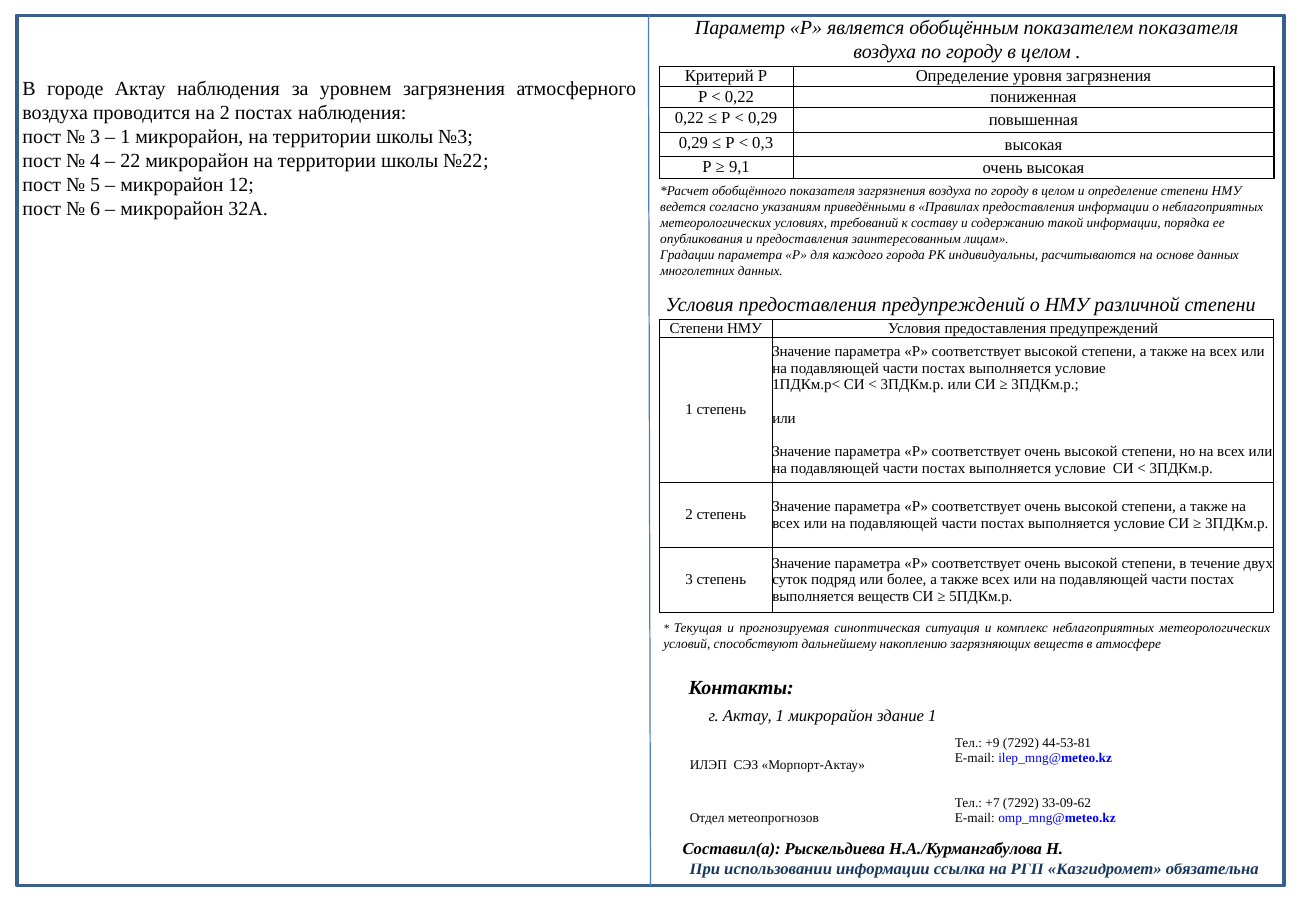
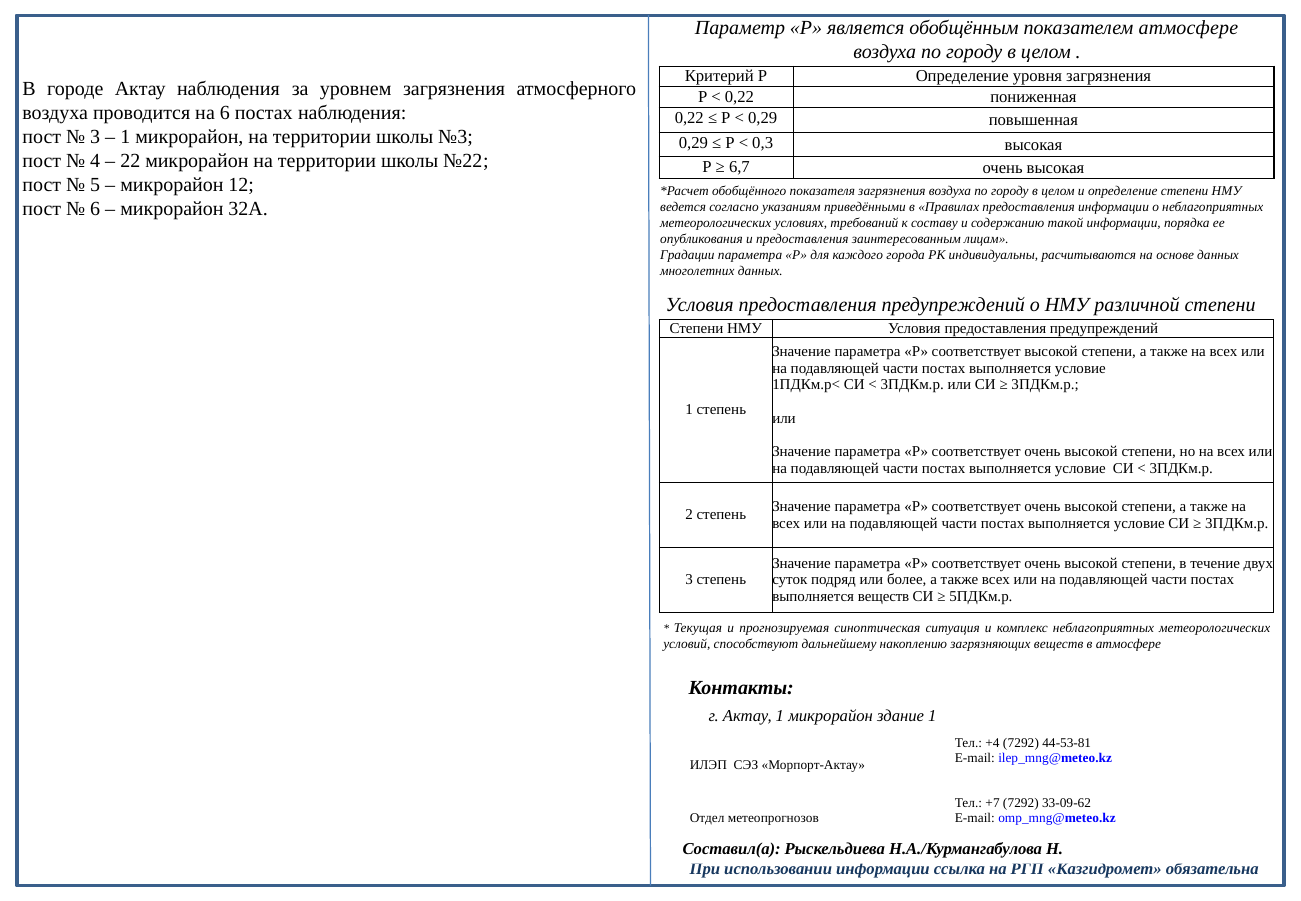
показателем показателя: показателя -> атмосфере
на 2: 2 -> 6
9,1: 9,1 -> 6,7
+9: +9 -> +4
